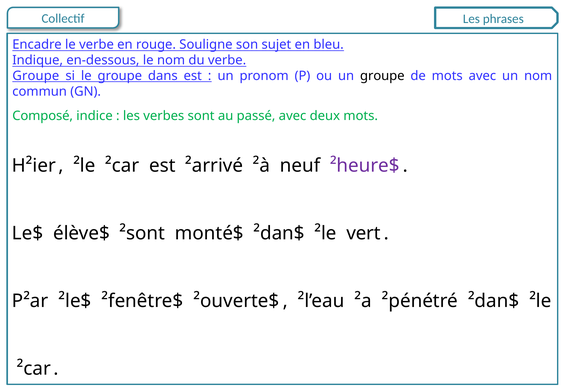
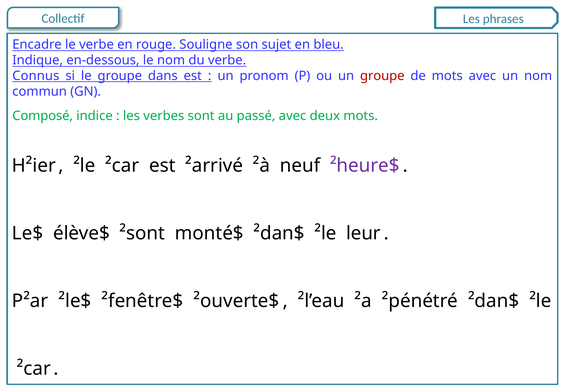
Groupe at (36, 76): Groupe -> Connus
groupe at (382, 76) colour: black -> red
vert: vert -> leur
